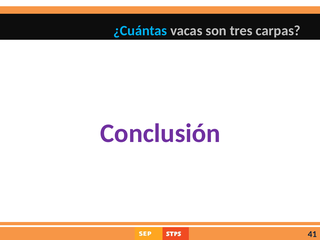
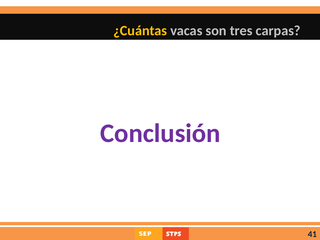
¿Cuántas colour: light blue -> yellow
